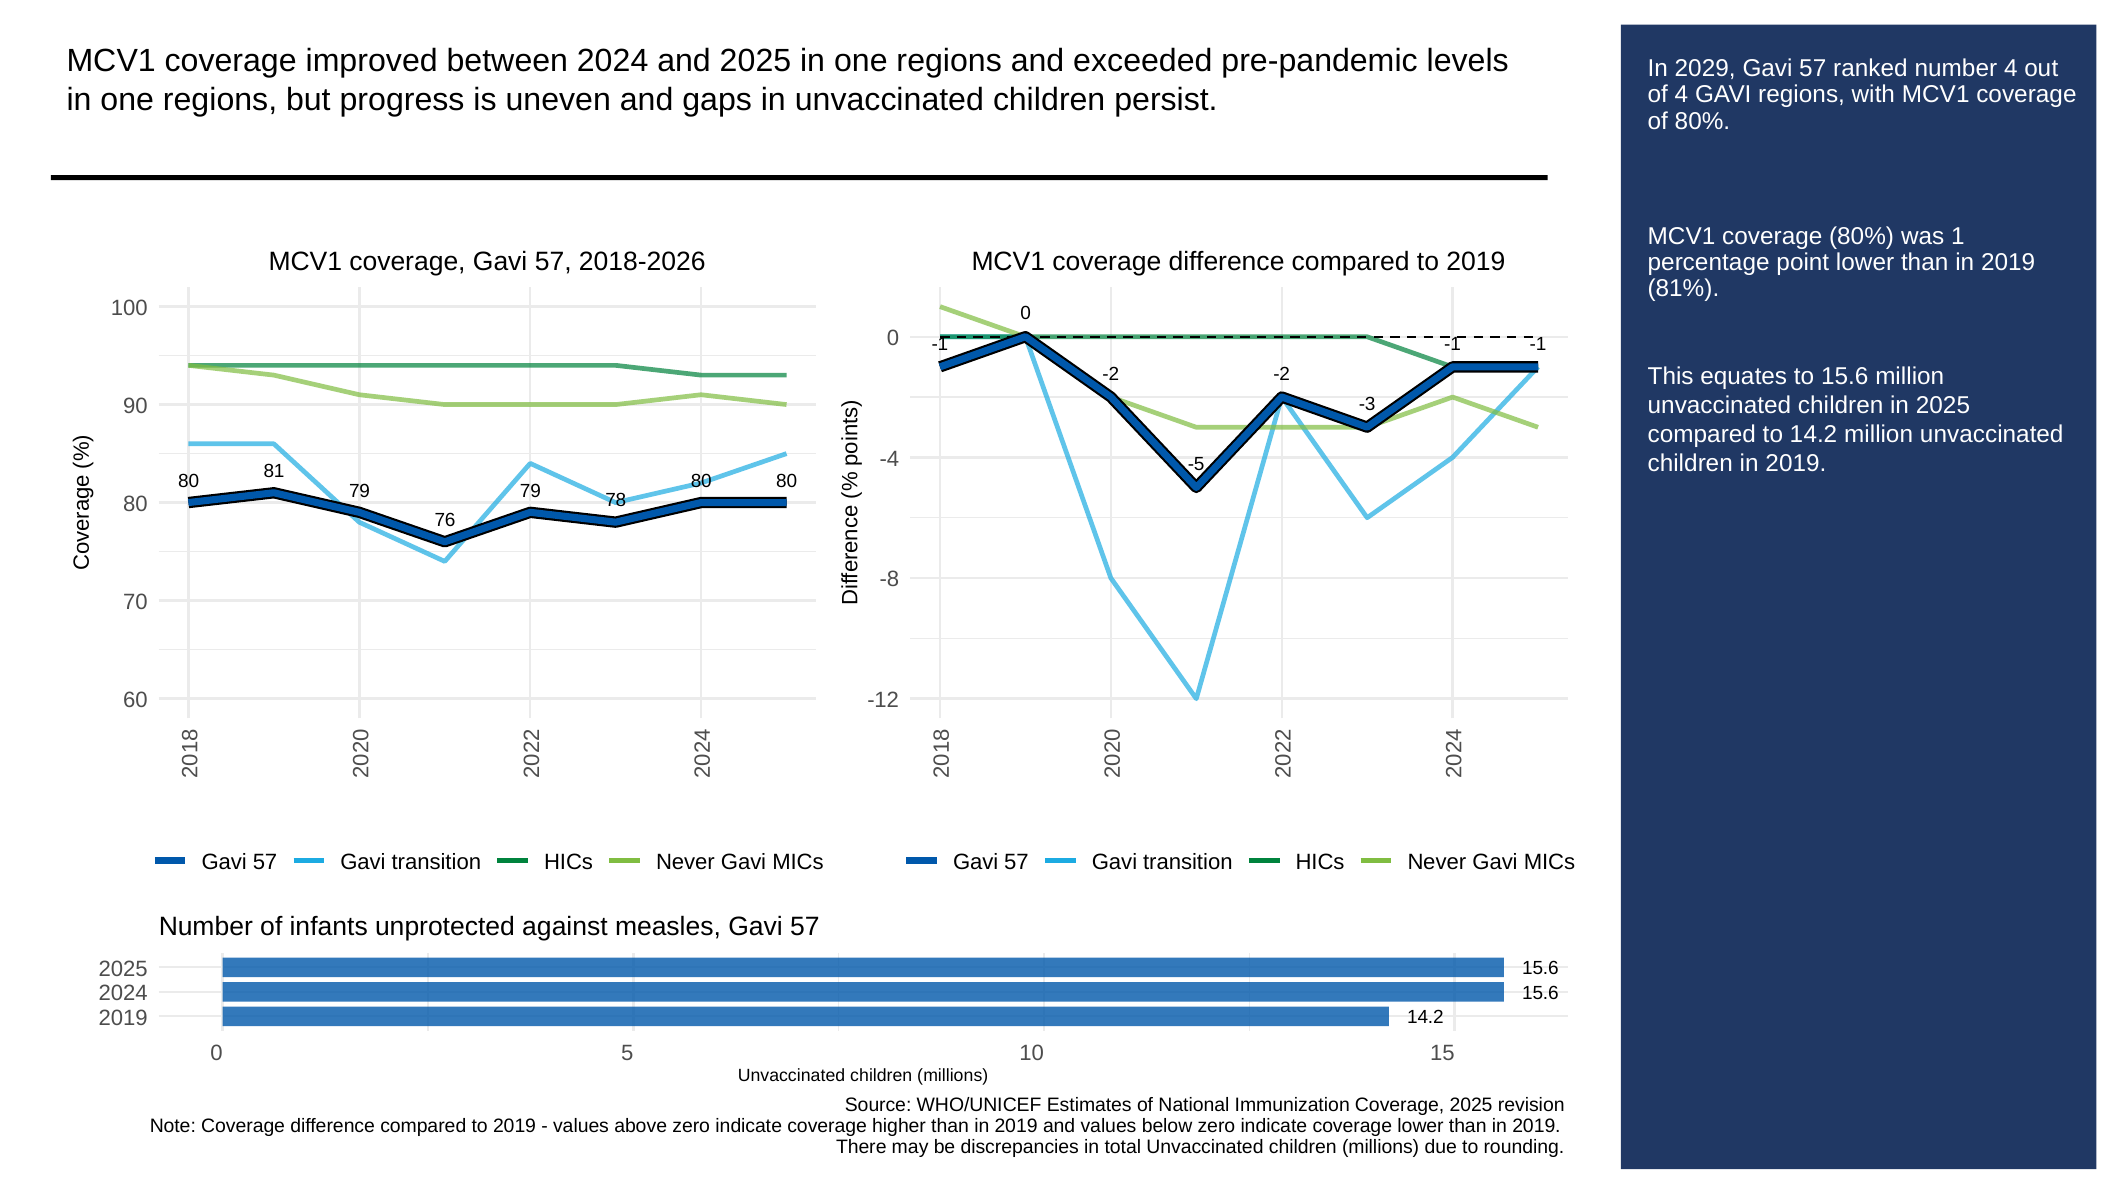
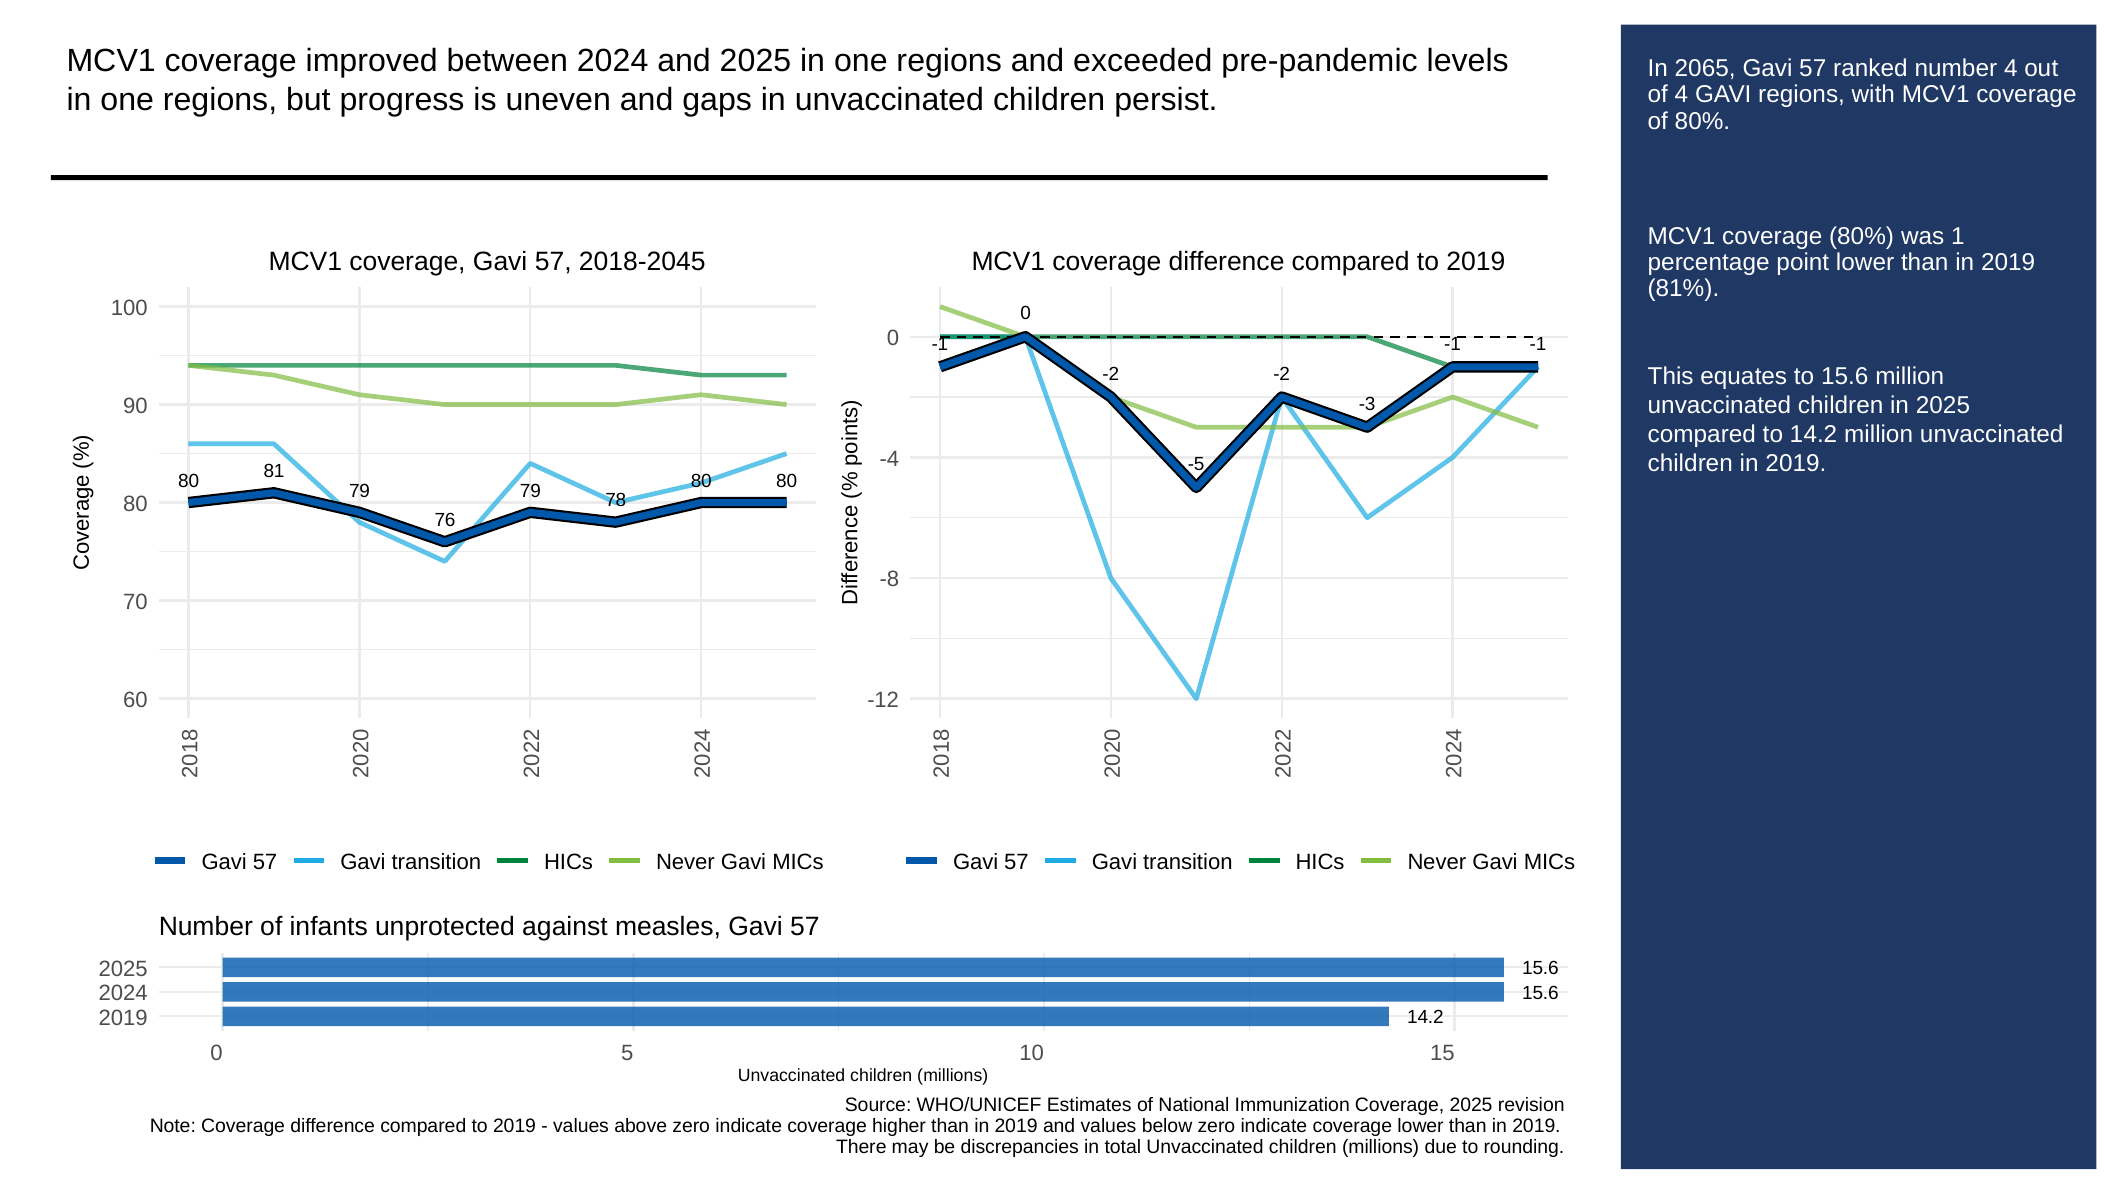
2029: 2029 -> 2065
2018-2026: 2018-2026 -> 2018-2045
